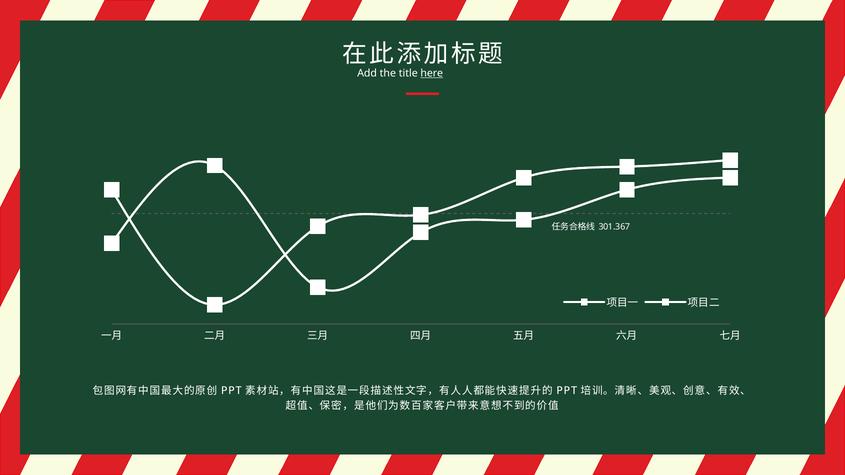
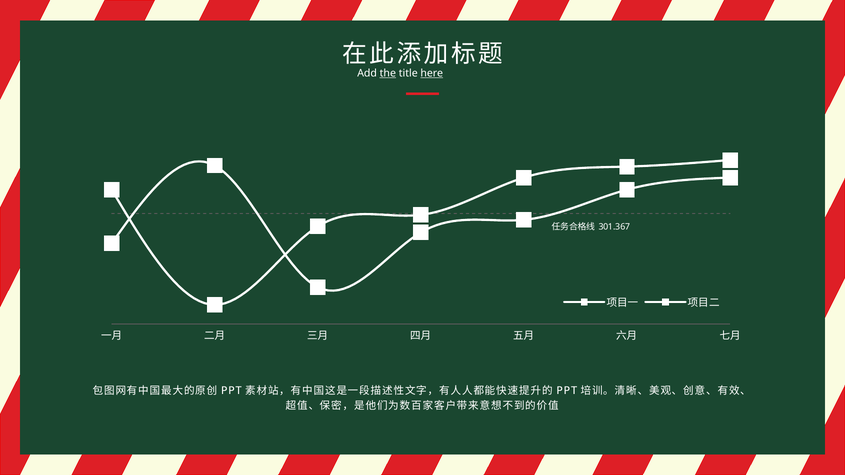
the underline: none -> present
